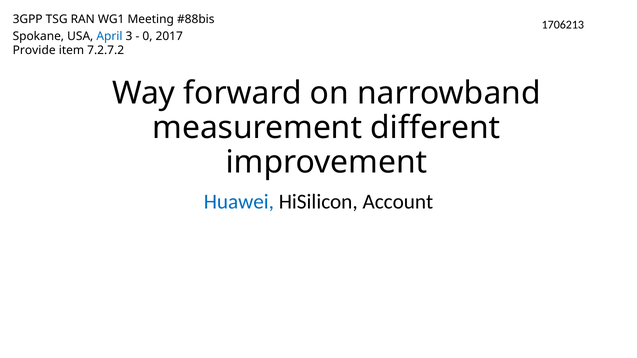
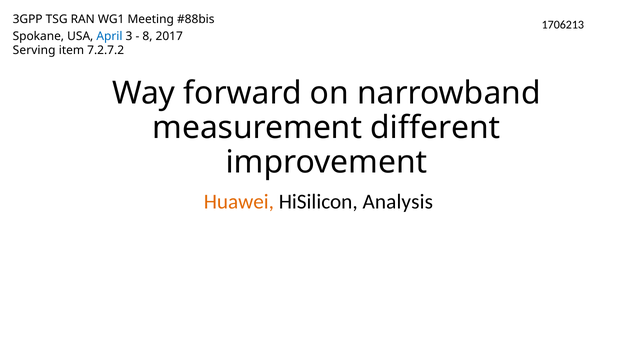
0: 0 -> 8
Provide: Provide -> Serving
Huawei colour: blue -> orange
Account: Account -> Analysis
